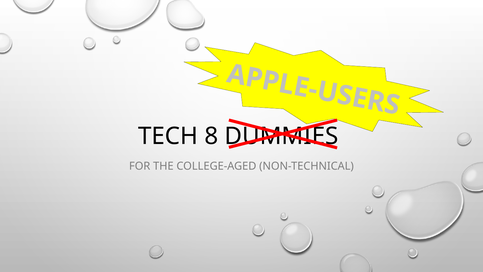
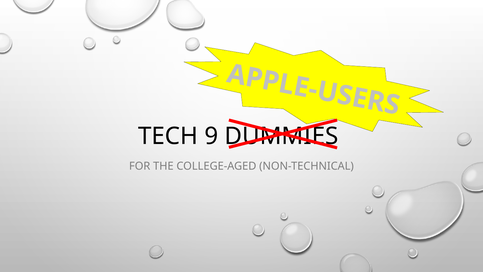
8: 8 -> 9
